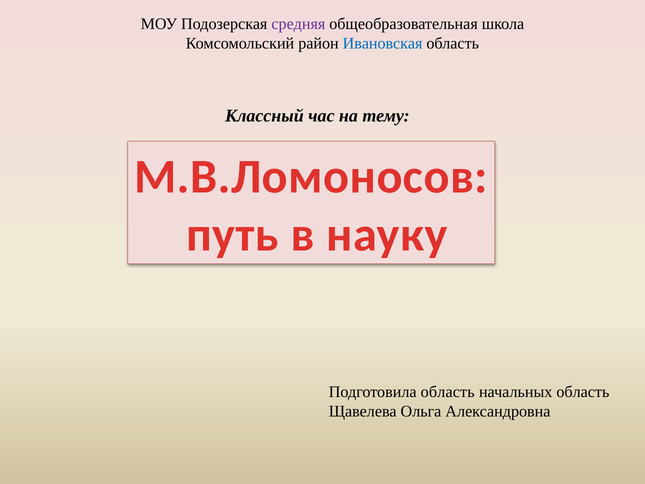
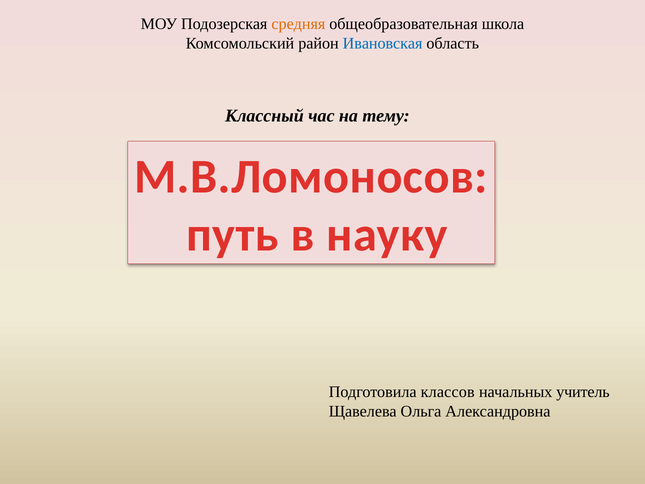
средняя colour: purple -> orange
Подготовила область: область -> классов
начальных область: область -> учитель
